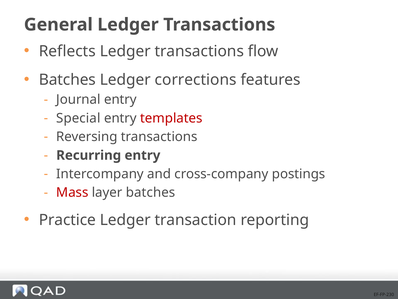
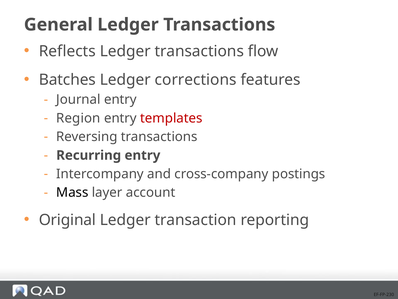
Special: Special -> Region
Mass colour: red -> black
layer batches: batches -> account
Practice: Practice -> Original
